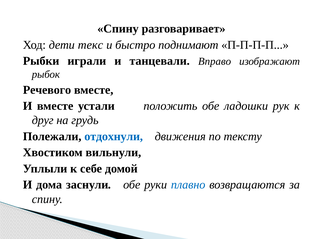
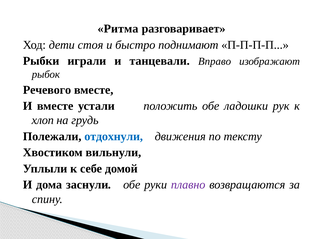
Спину at (118, 29): Спину -> Ритма
текс: текс -> стоя
друг: друг -> хлоп
плавно colour: blue -> purple
